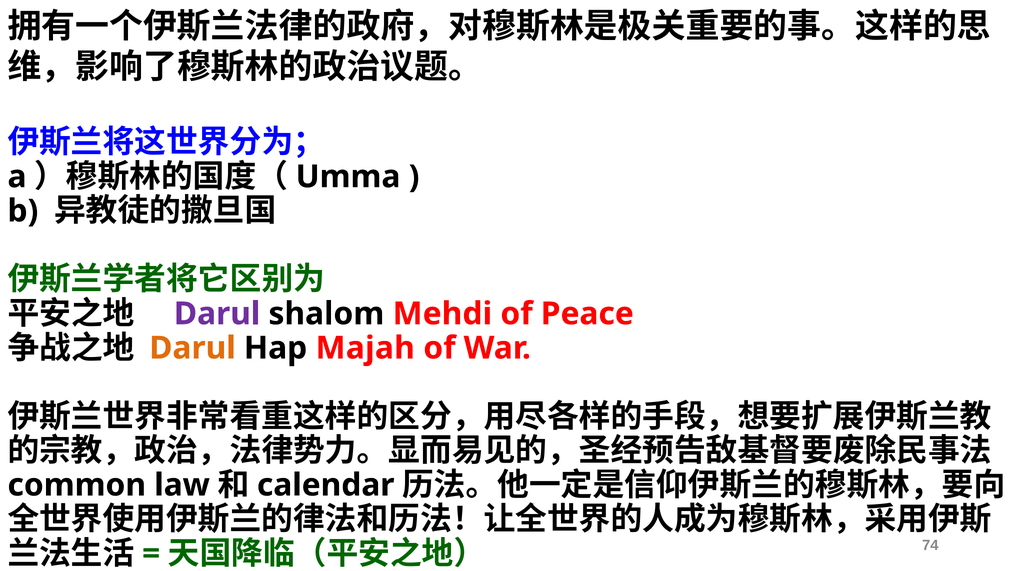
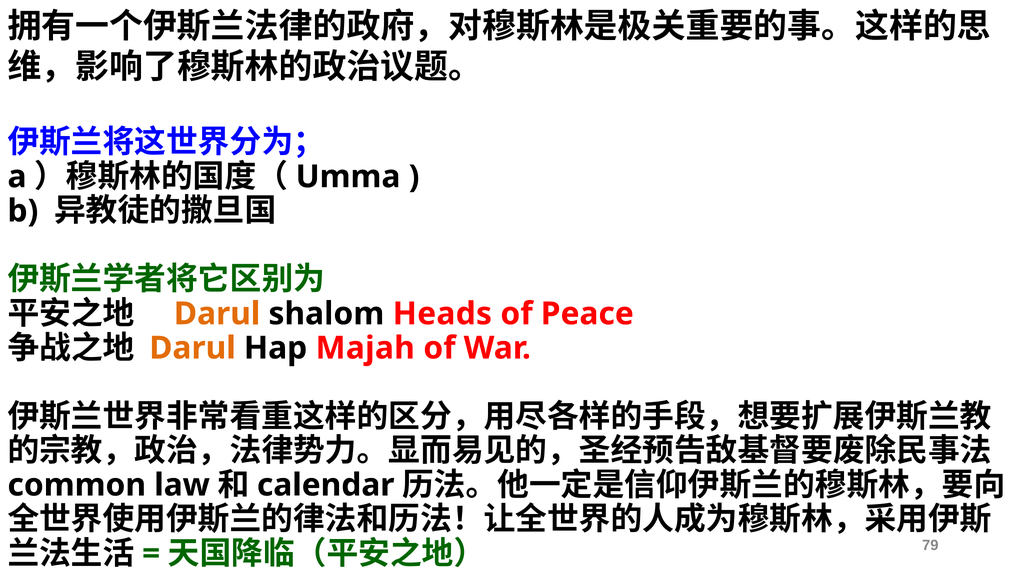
Darul at (217, 314) colour: purple -> orange
Mehdi: Mehdi -> Heads
74: 74 -> 79
